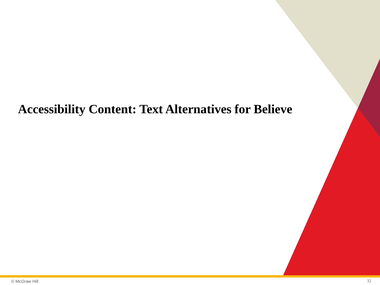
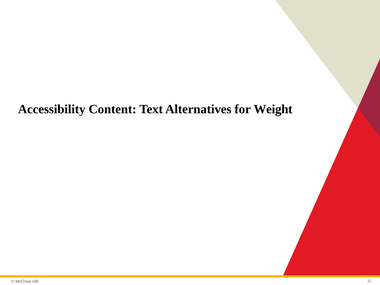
Believe: Believe -> Weight
